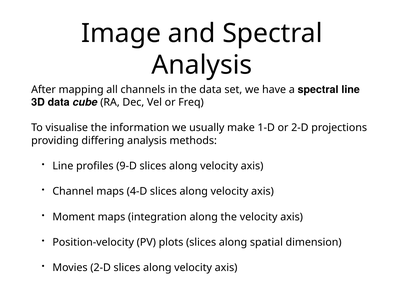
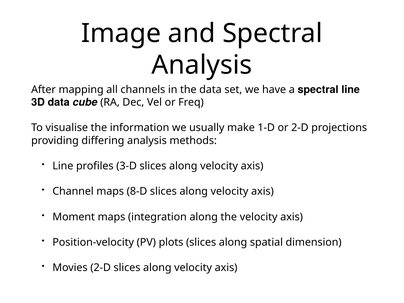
9-D: 9-D -> 3-D
4-D: 4-D -> 8-D
